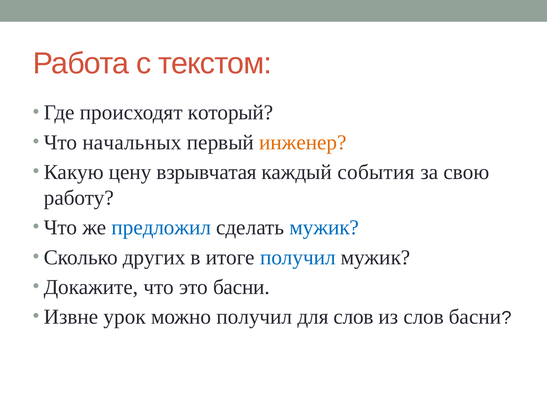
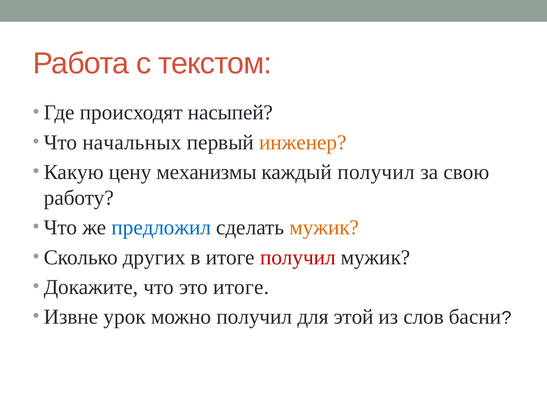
который: который -> насыпей
взрывчатая: взрывчатая -> механизмы
каждый события: события -> получил
мужик at (324, 228) colour: blue -> orange
получил at (298, 257) colour: blue -> red
это басни: басни -> итоге
для слов: слов -> этой
